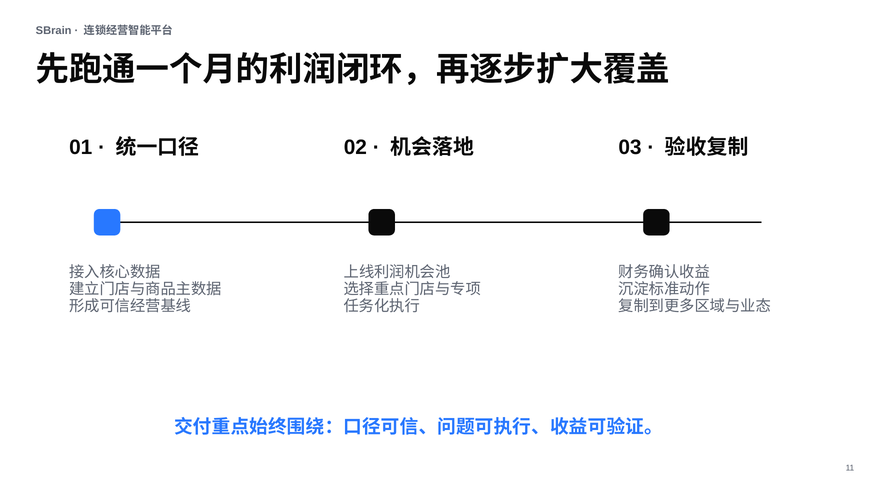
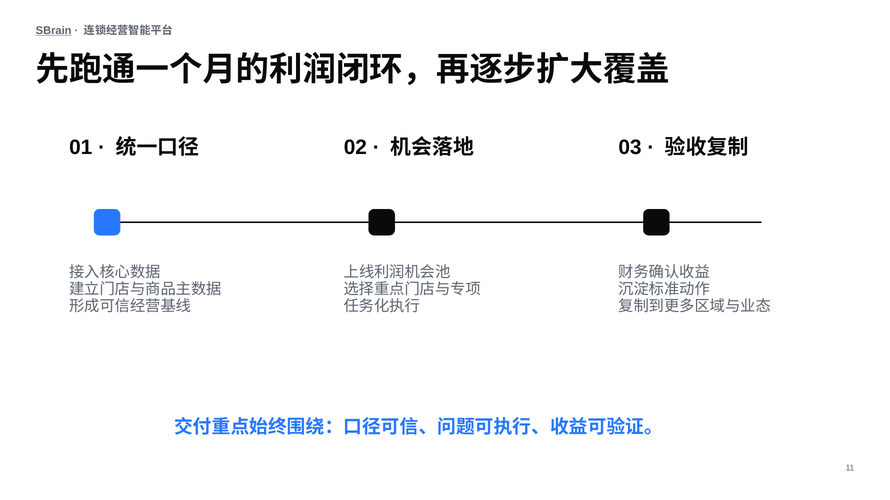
SBrain underline: none -> present
